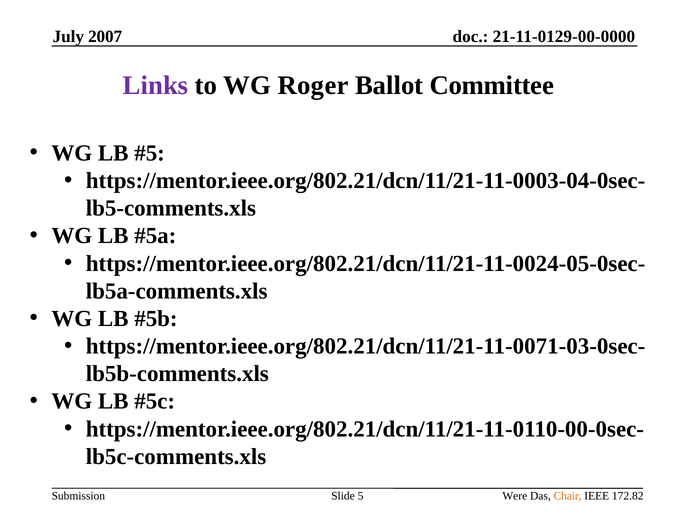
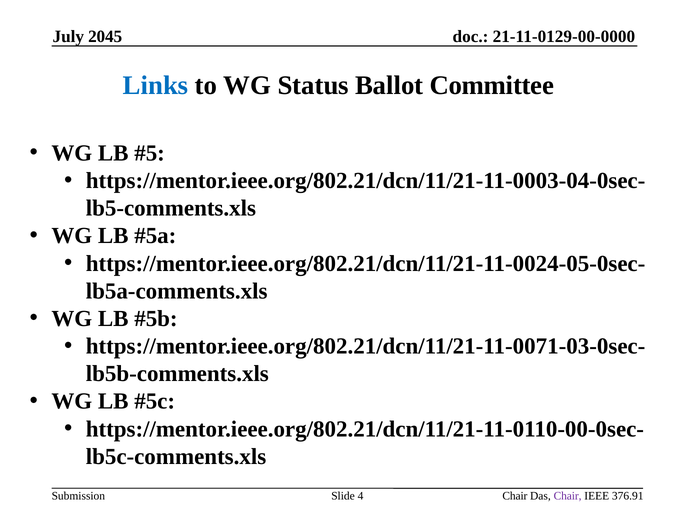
2007: 2007 -> 2045
Links colour: purple -> blue
Roger: Roger -> Status
5: 5 -> 4
Were at (515, 496): Were -> Chair
Chair at (568, 496) colour: orange -> purple
172.82: 172.82 -> 376.91
